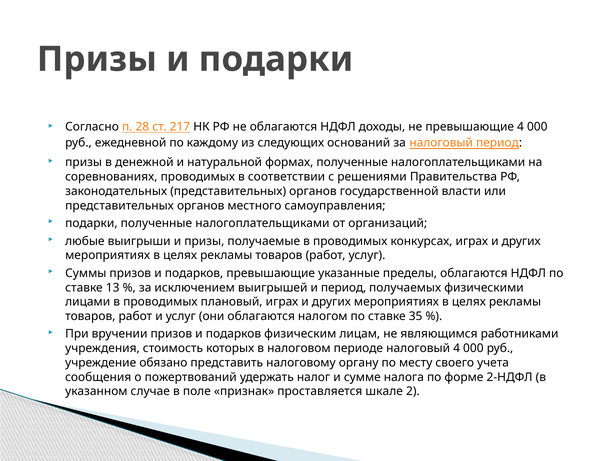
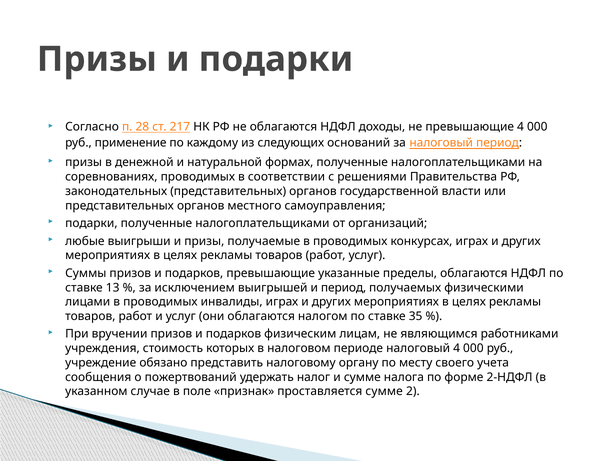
ежедневной: ежедневной -> применение
плановый: плановый -> инвалиды
проставляется шкале: шкале -> сумме
